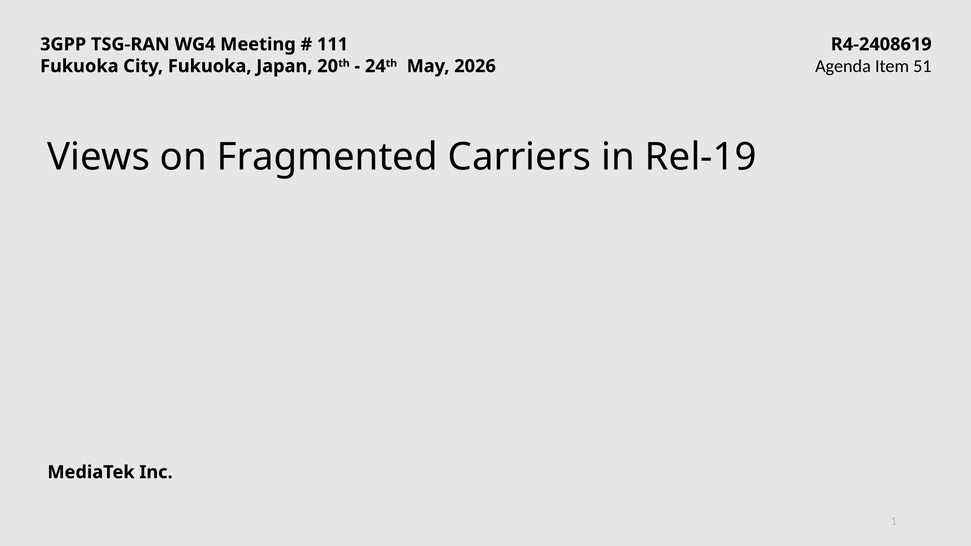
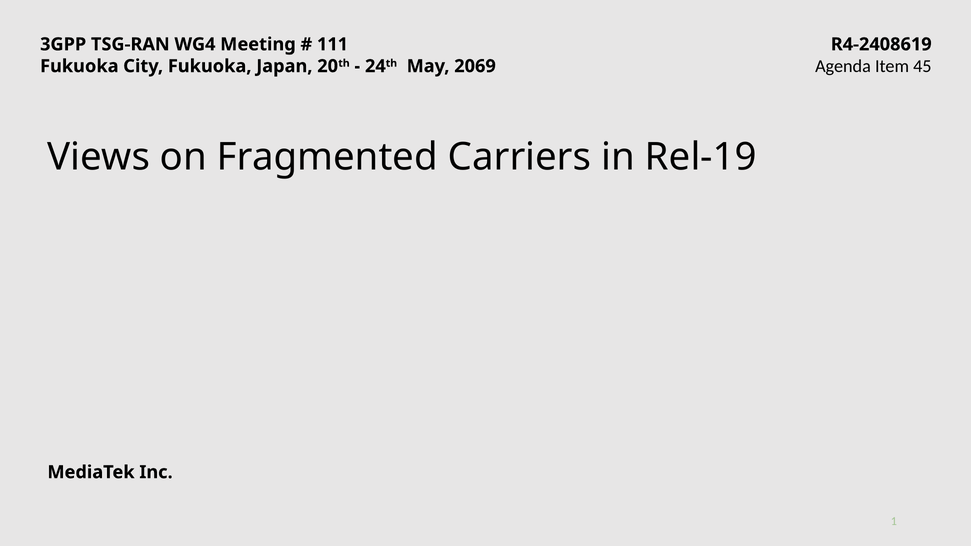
2026: 2026 -> 2069
51: 51 -> 45
